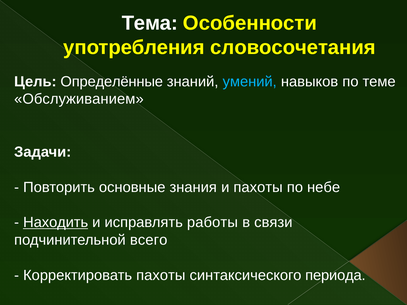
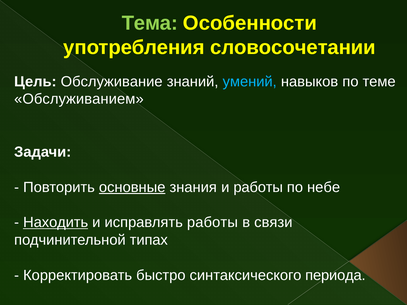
Тема colour: white -> light green
словосочетания: словосочетания -> словосочетании
Определённые: Определённые -> Обслуживание
основные underline: none -> present
и пахоты: пахоты -> работы
всего: всего -> типах
Корректировать пахоты: пахоты -> быстро
